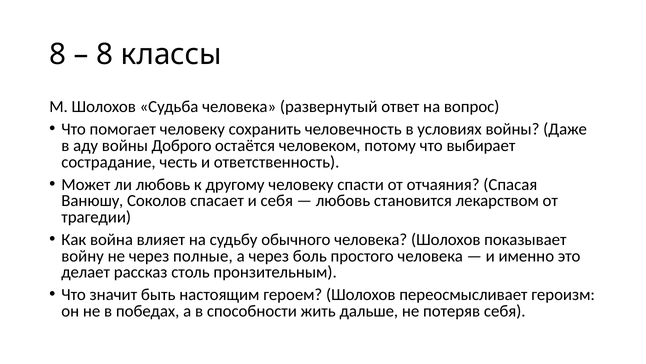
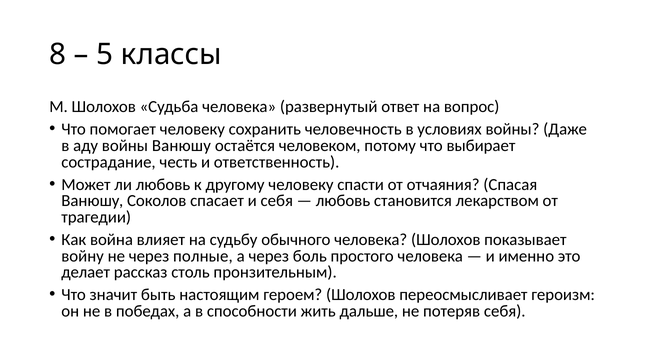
8 at (105, 54): 8 -> 5
войны Доброго: Доброго -> Ванюшу
